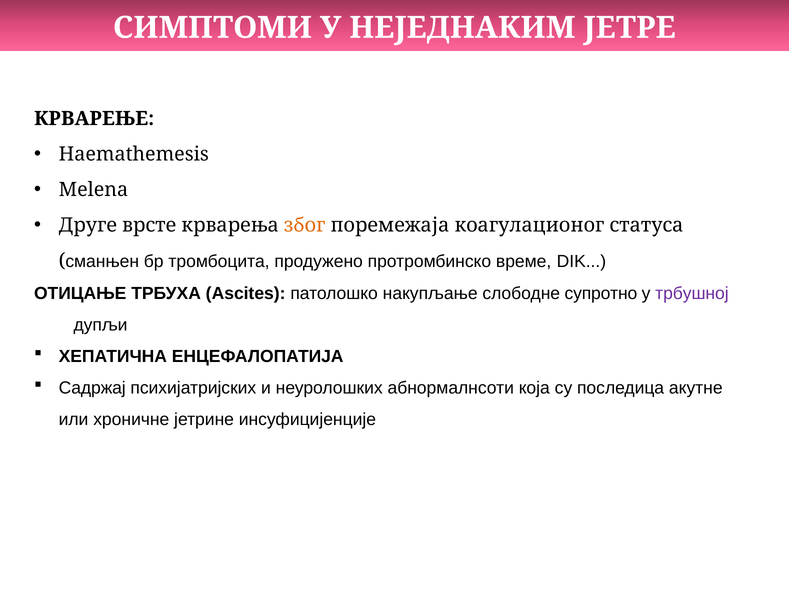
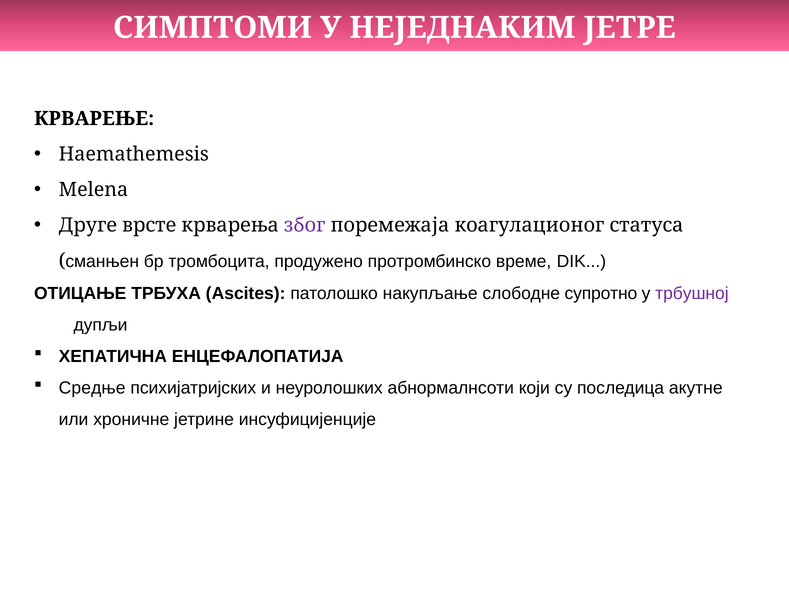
због colour: orange -> purple
Садржај: Садржај -> Средње
која: која -> који
